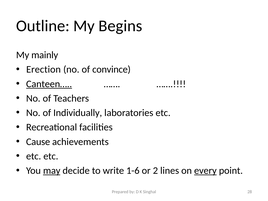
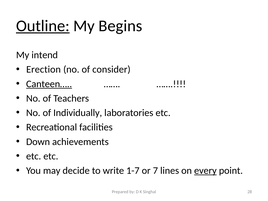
Outline underline: none -> present
mainly: mainly -> intend
convince: convince -> consider
Cause: Cause -> Down
may underline: present -> none
1-6: 1-6 -> 1-7
2: 2 -> 7
